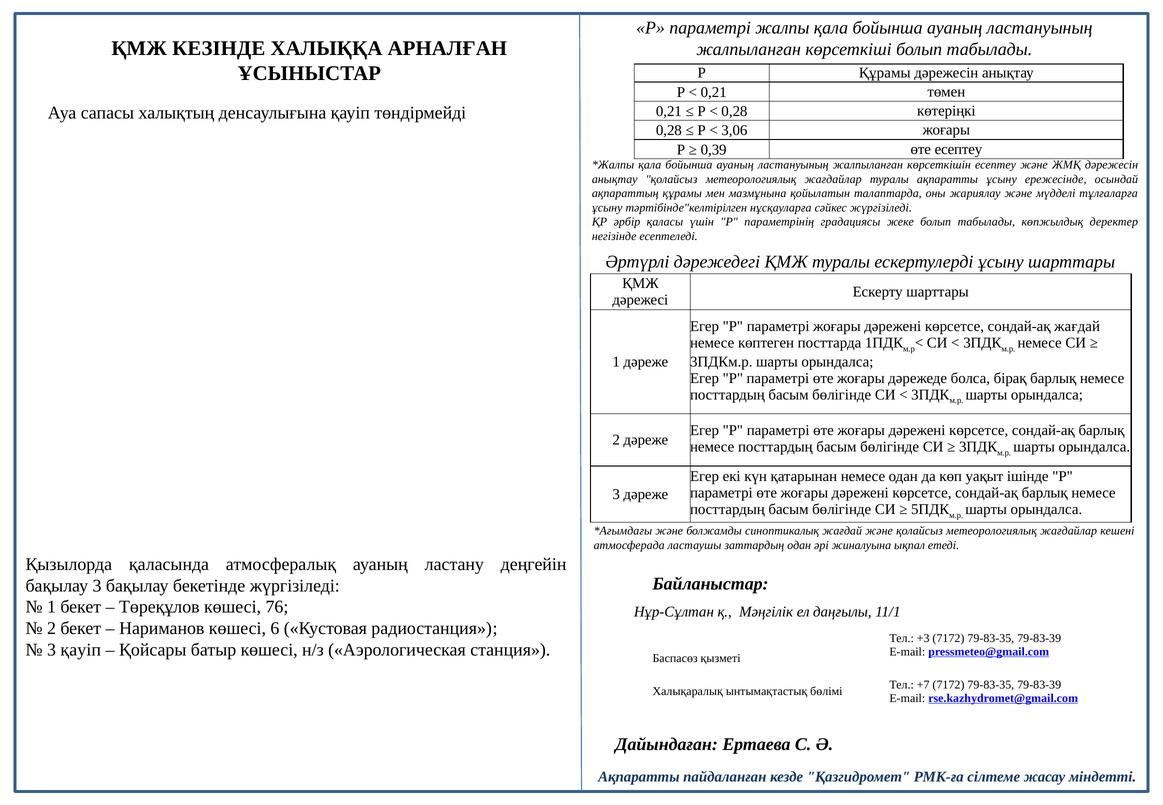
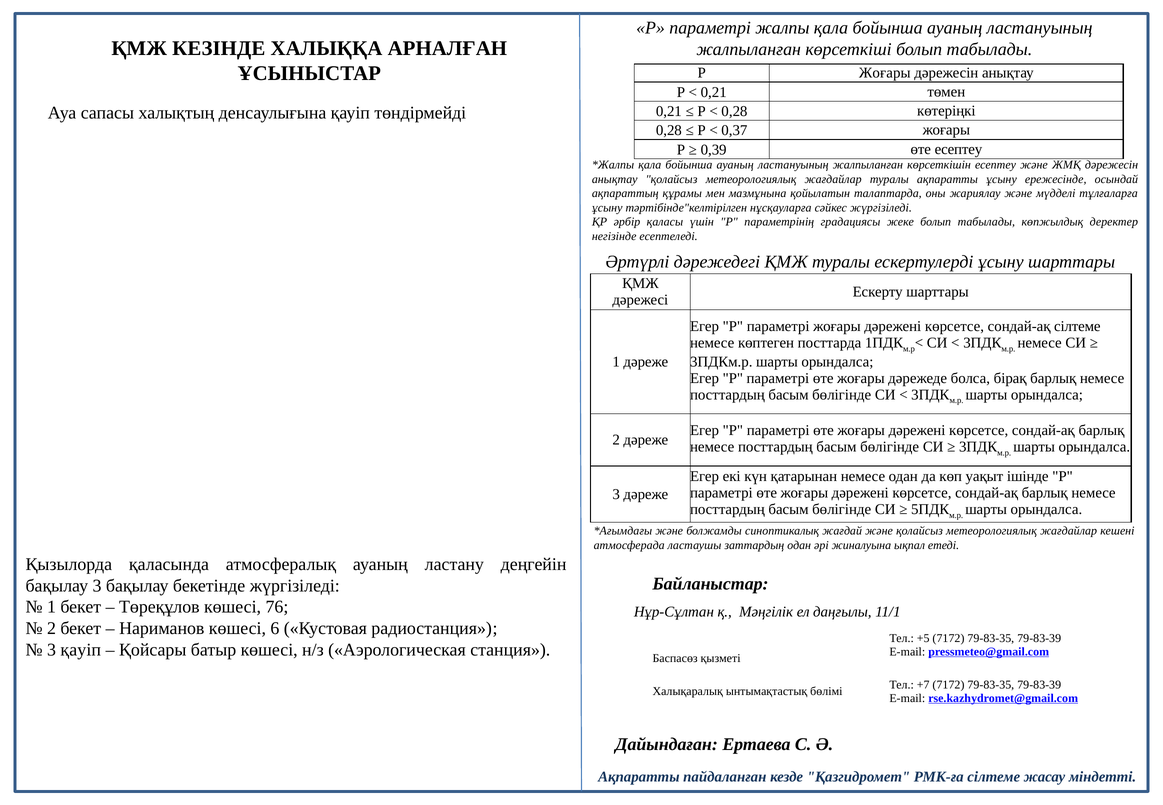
Р Құрамы: Құрамы -> Жоғары
3,06: 3,06 -> 0,37
сондай-ақ жағдай: жағдай -> сілтеме
+3: +3 -> +5
